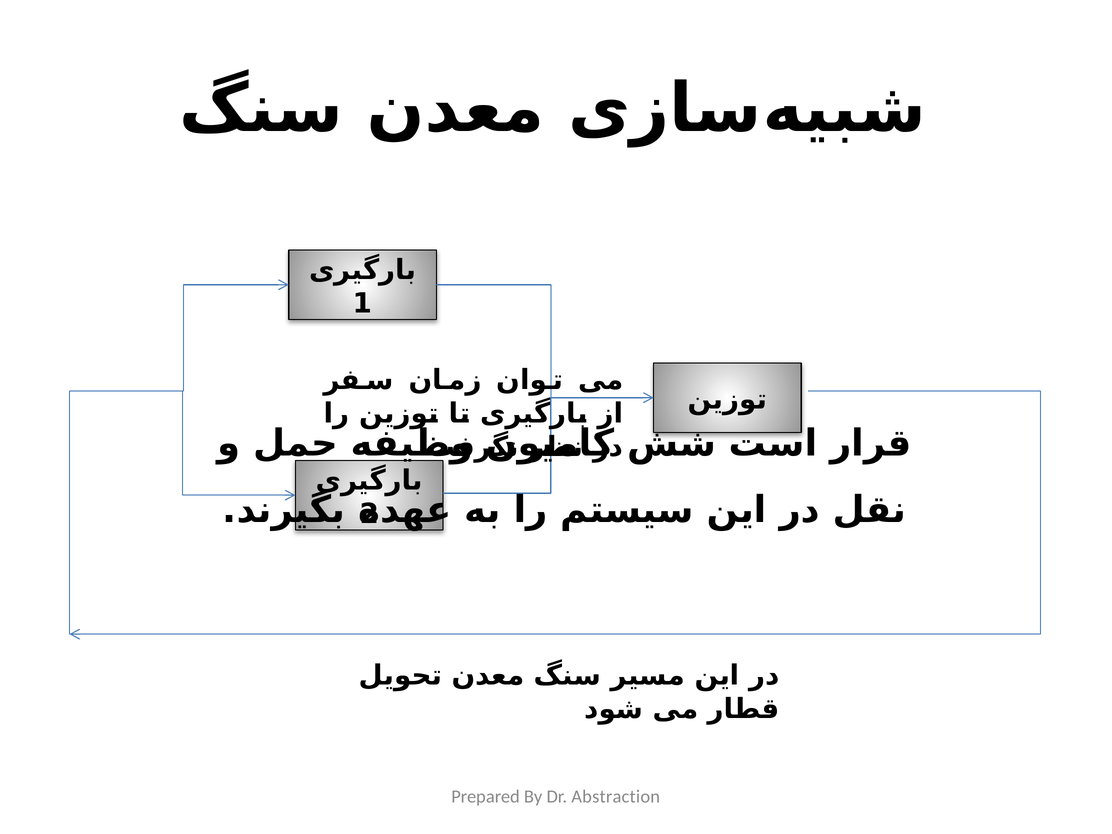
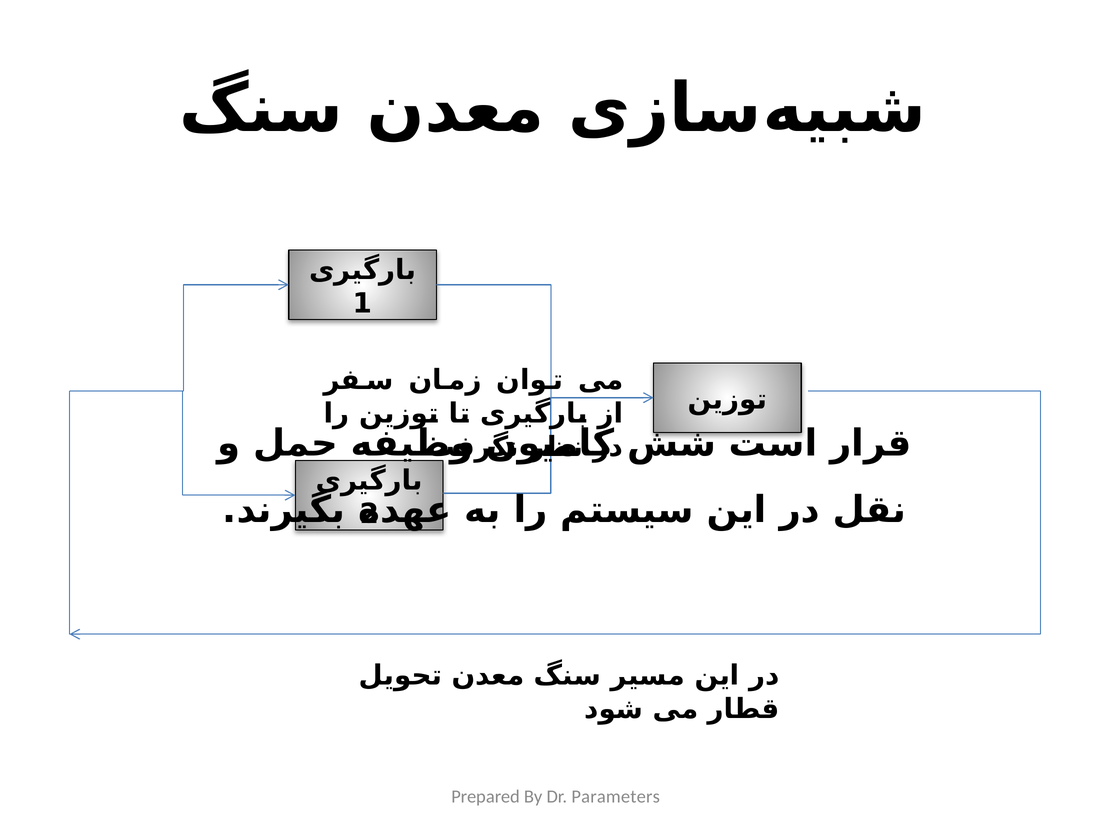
Abstraction: Abstraction -> Parameters
